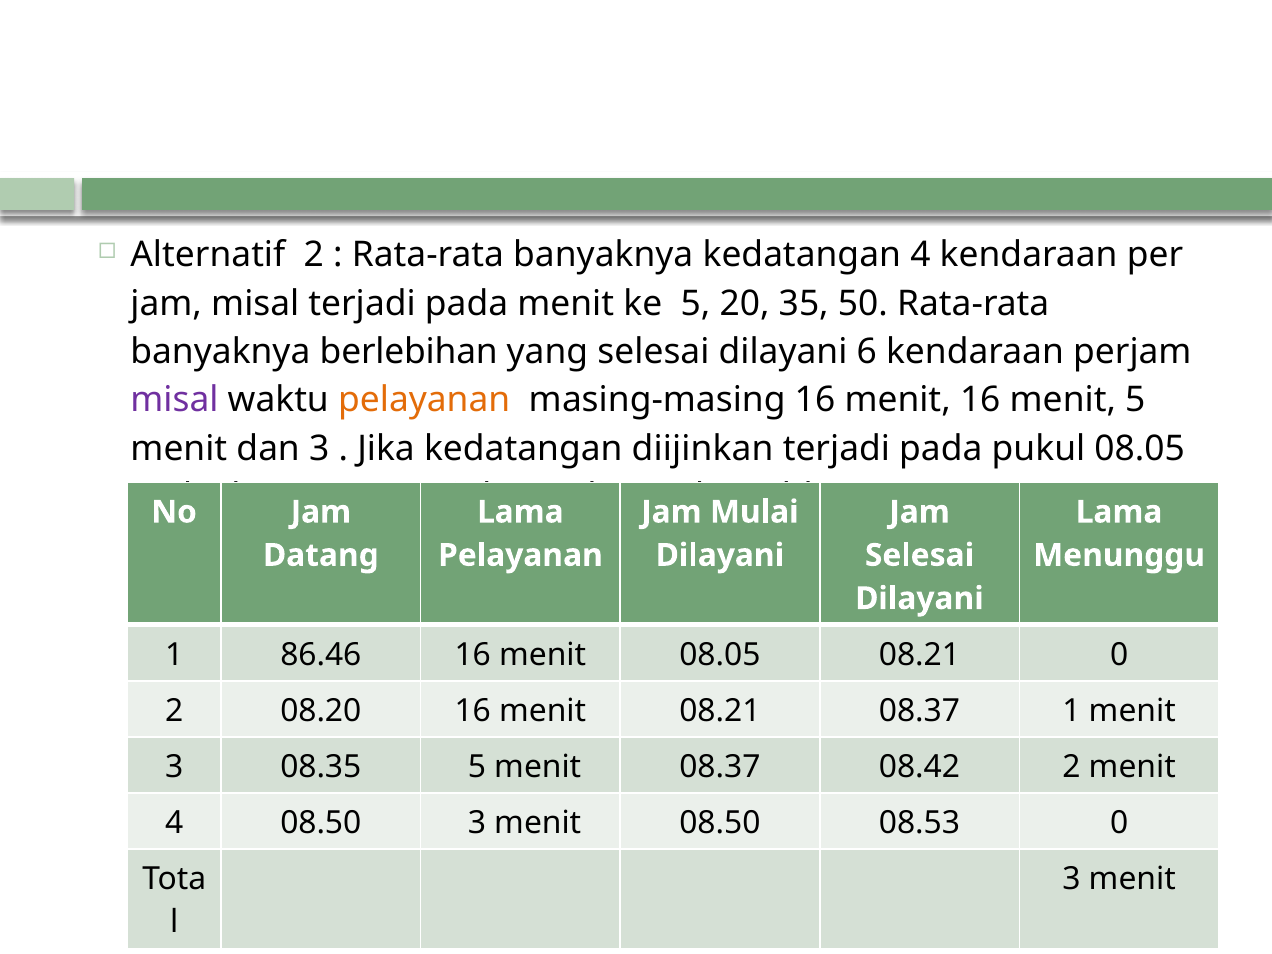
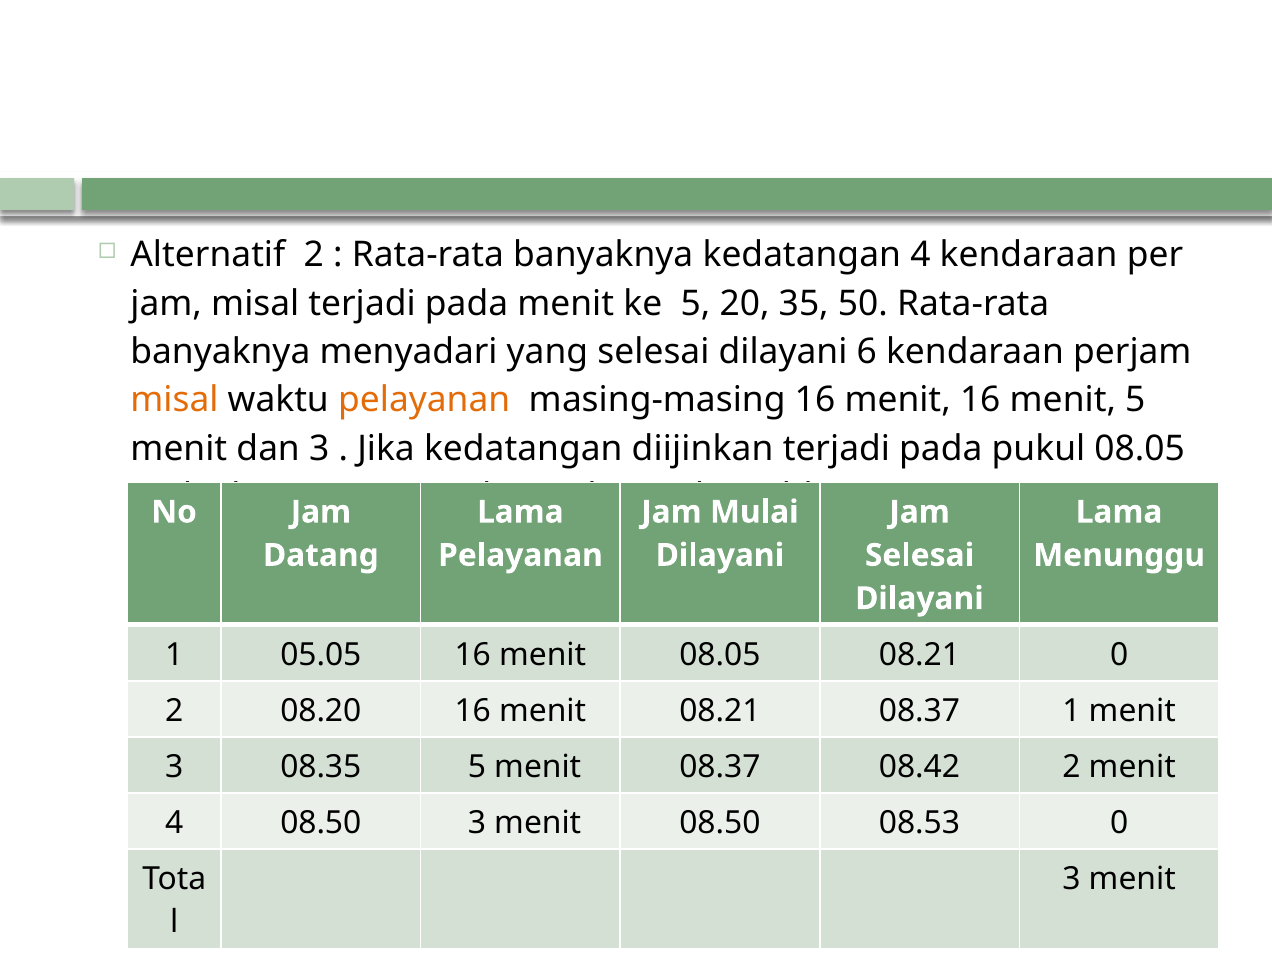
berlebihan: berlebihan -> menyadari
misal at (174, 400) colour: purple -> orange
86.46: 86.46 -> 05.05
